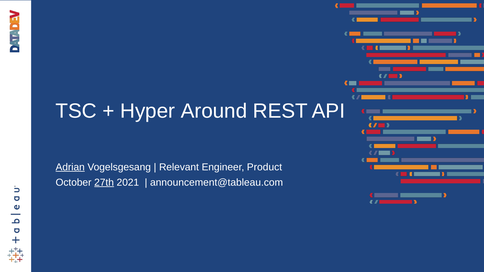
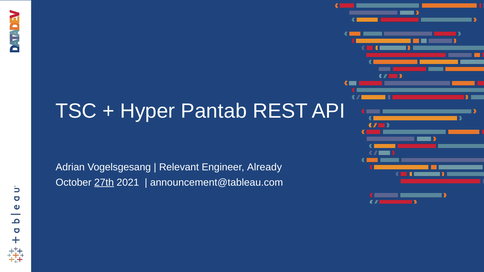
Around: Around -> Pantab
Adrian underline: present -> none
Product: Product -> Already
